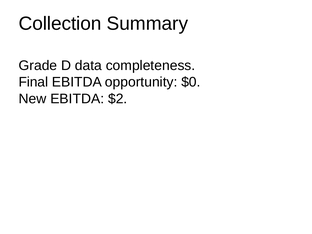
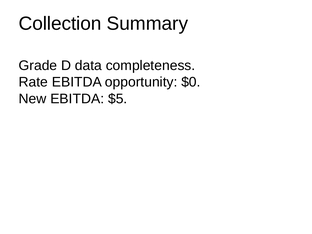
Final: Final -> Rate
$2: $2 -> $5
